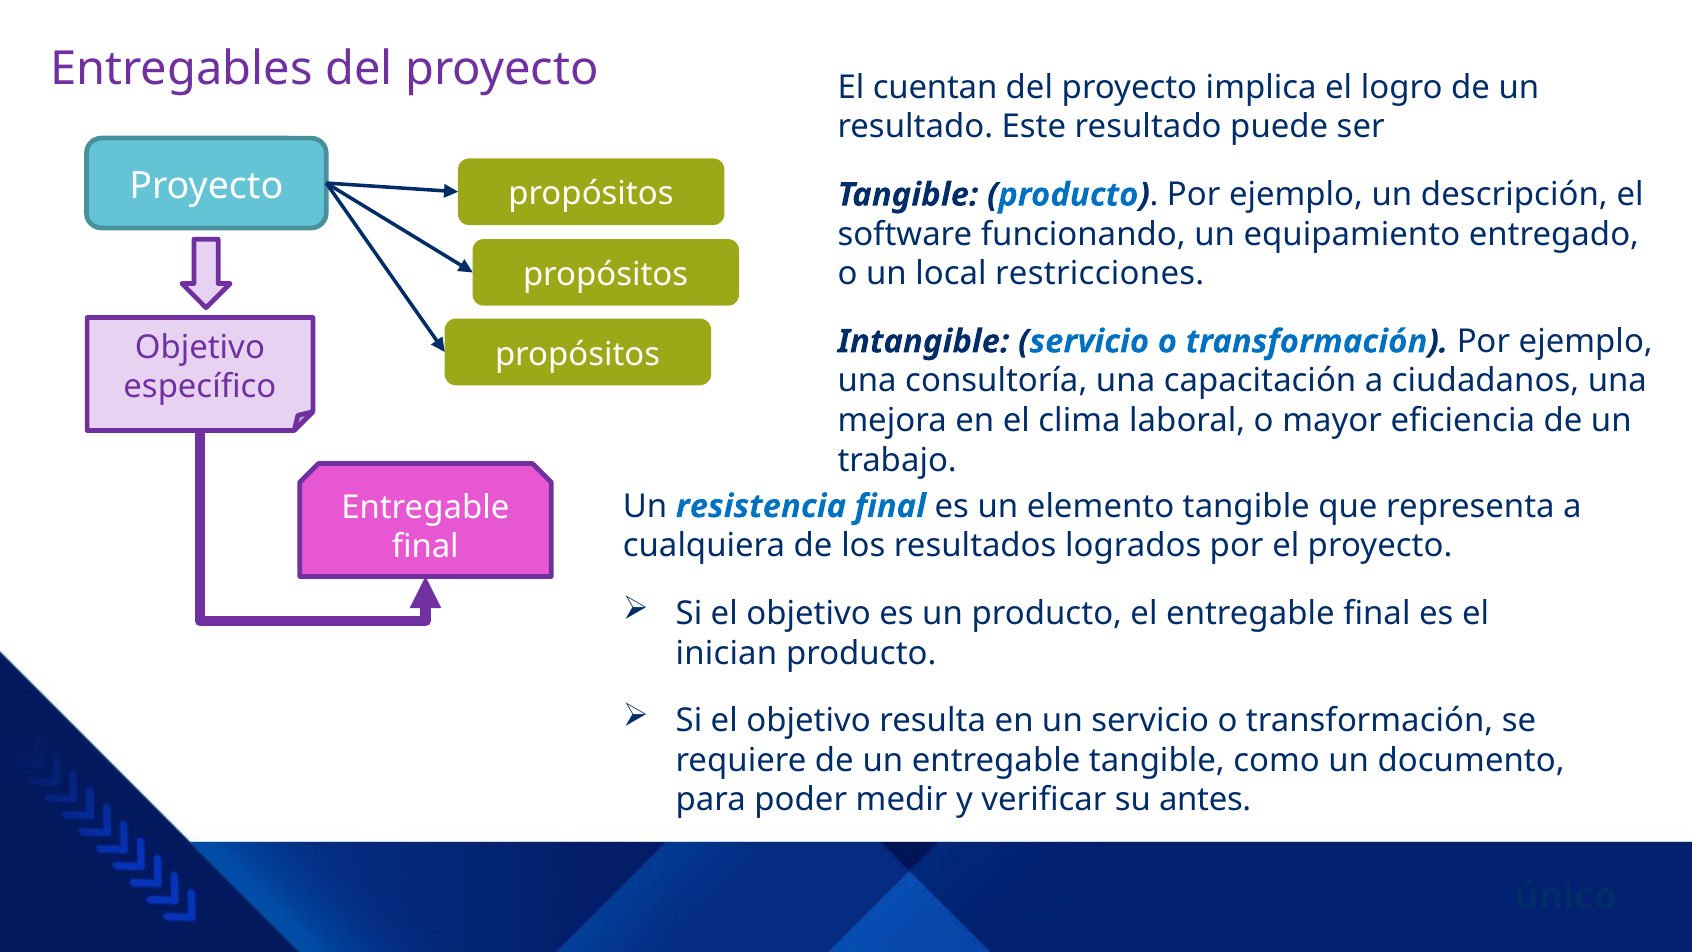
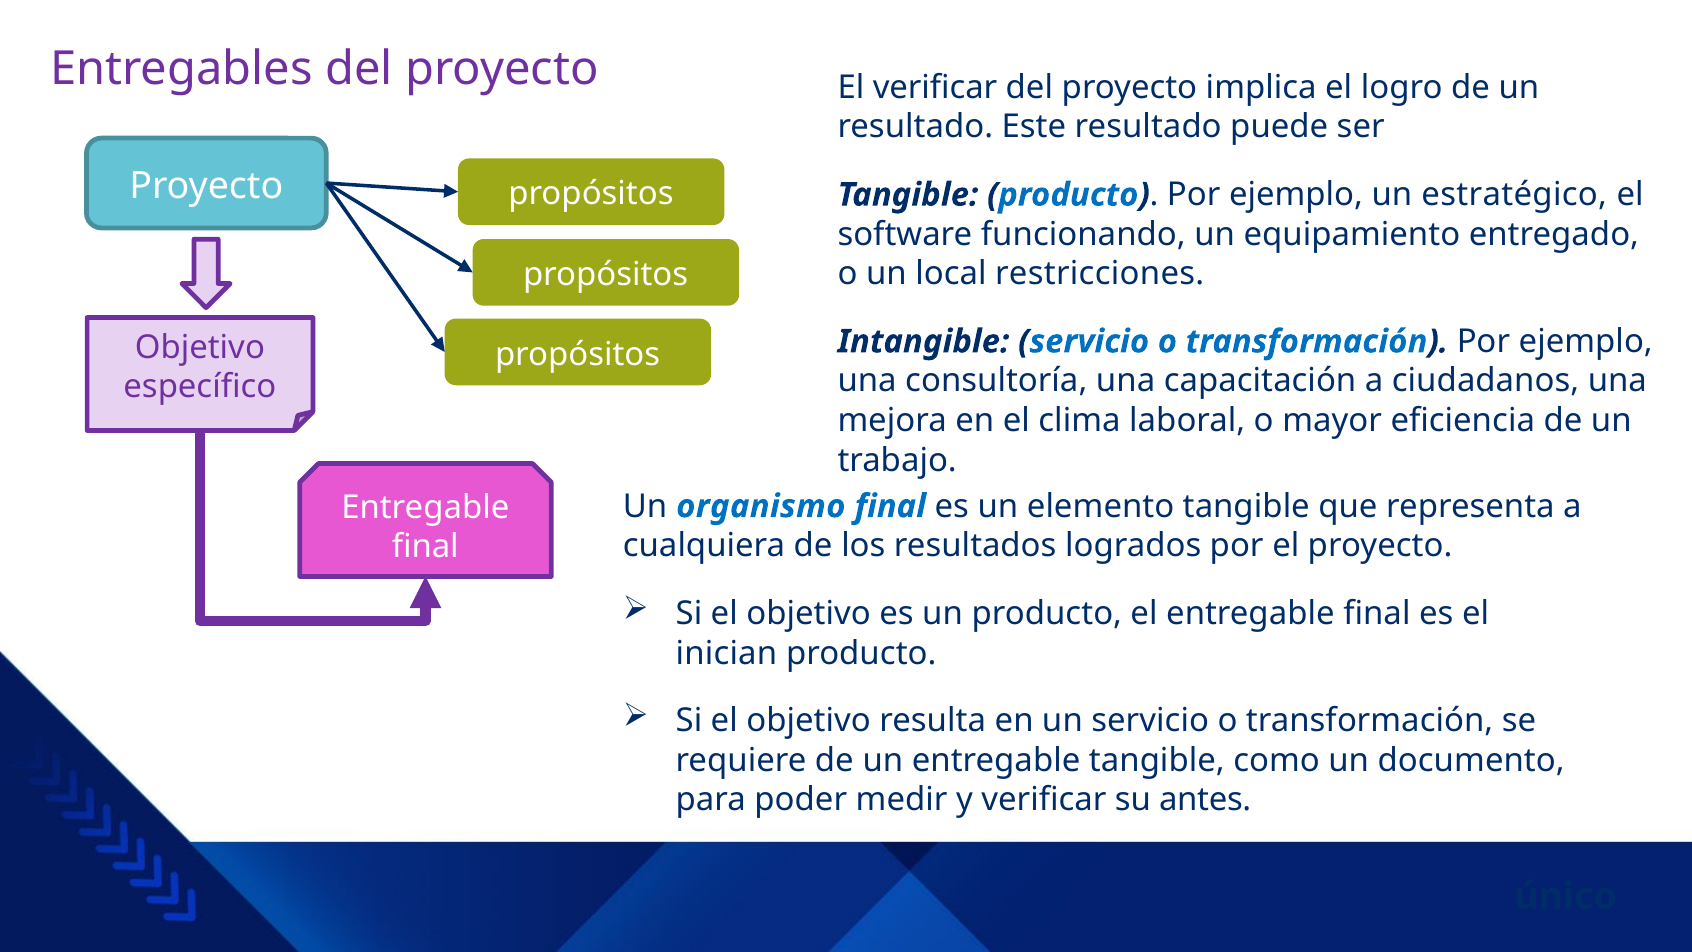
El cuentan: cuentan -> verificar
descripción: descripción -> estratégico
resistencia: resistencia -> organismo
